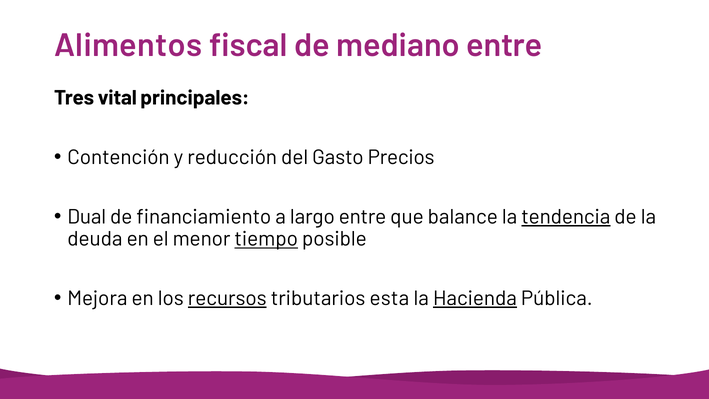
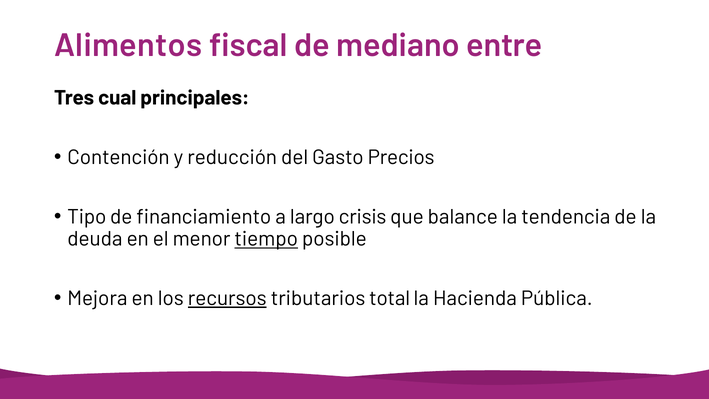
vital: vital -> cual
Dual: Dual -> Tipo
largo entre: entre -> crisis
tendencia underline: present -> none
esta: esta -> total
Hacienda underline: present -> none
